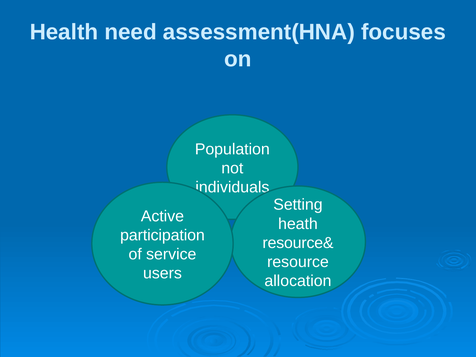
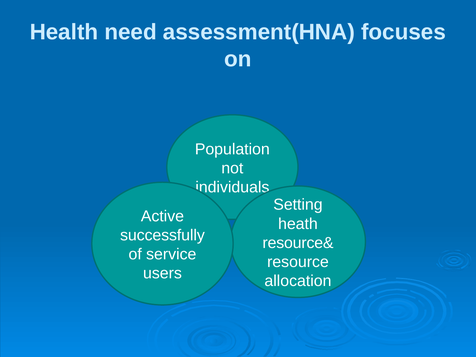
participation: participation -> successfully
